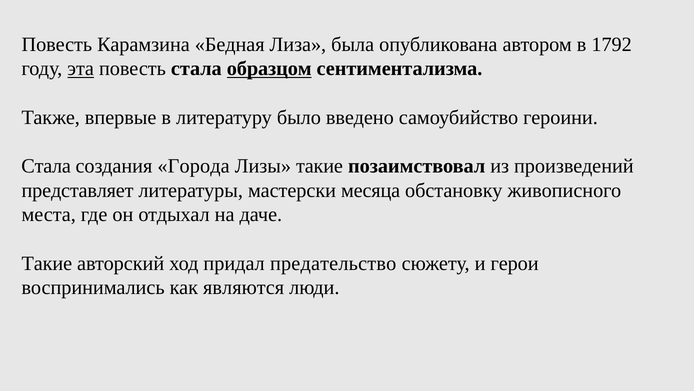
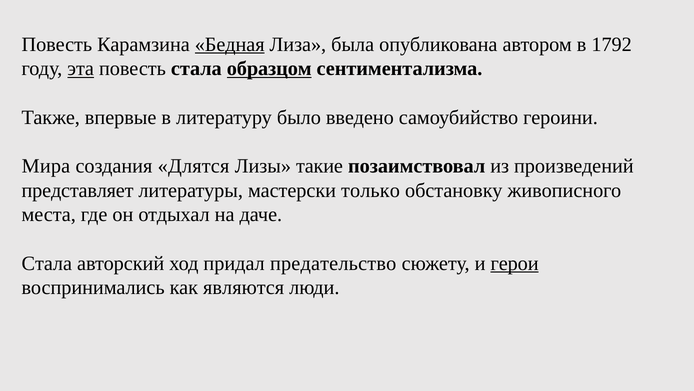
Бедная underline: none -> present
Стала at (46, 166): Стала -> Мира
Города: Города -> Длятся
месяца: месяца -> только
Такие at (47, 263): Такие -> Стала
герои underline: none -> present
